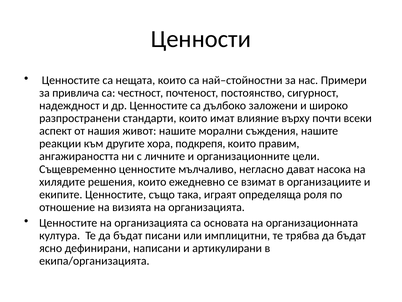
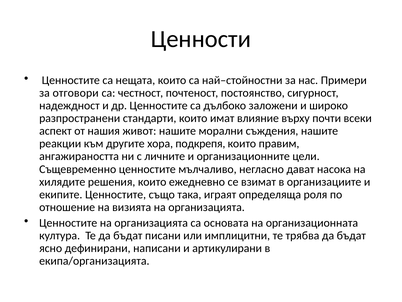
привлича: привлича -> отговори
